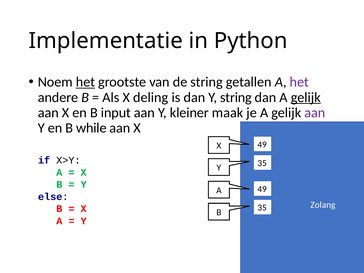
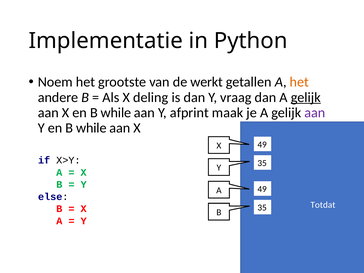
het at (85, 82) underline: present -> none
de string: string -> werkt
het at (299, 82) colour: purple -> orange
Y string: string -> vraag
X en B input: input -> while
kleiner: kleiner -> afprint
Zolang: Zolang -> Totdat
